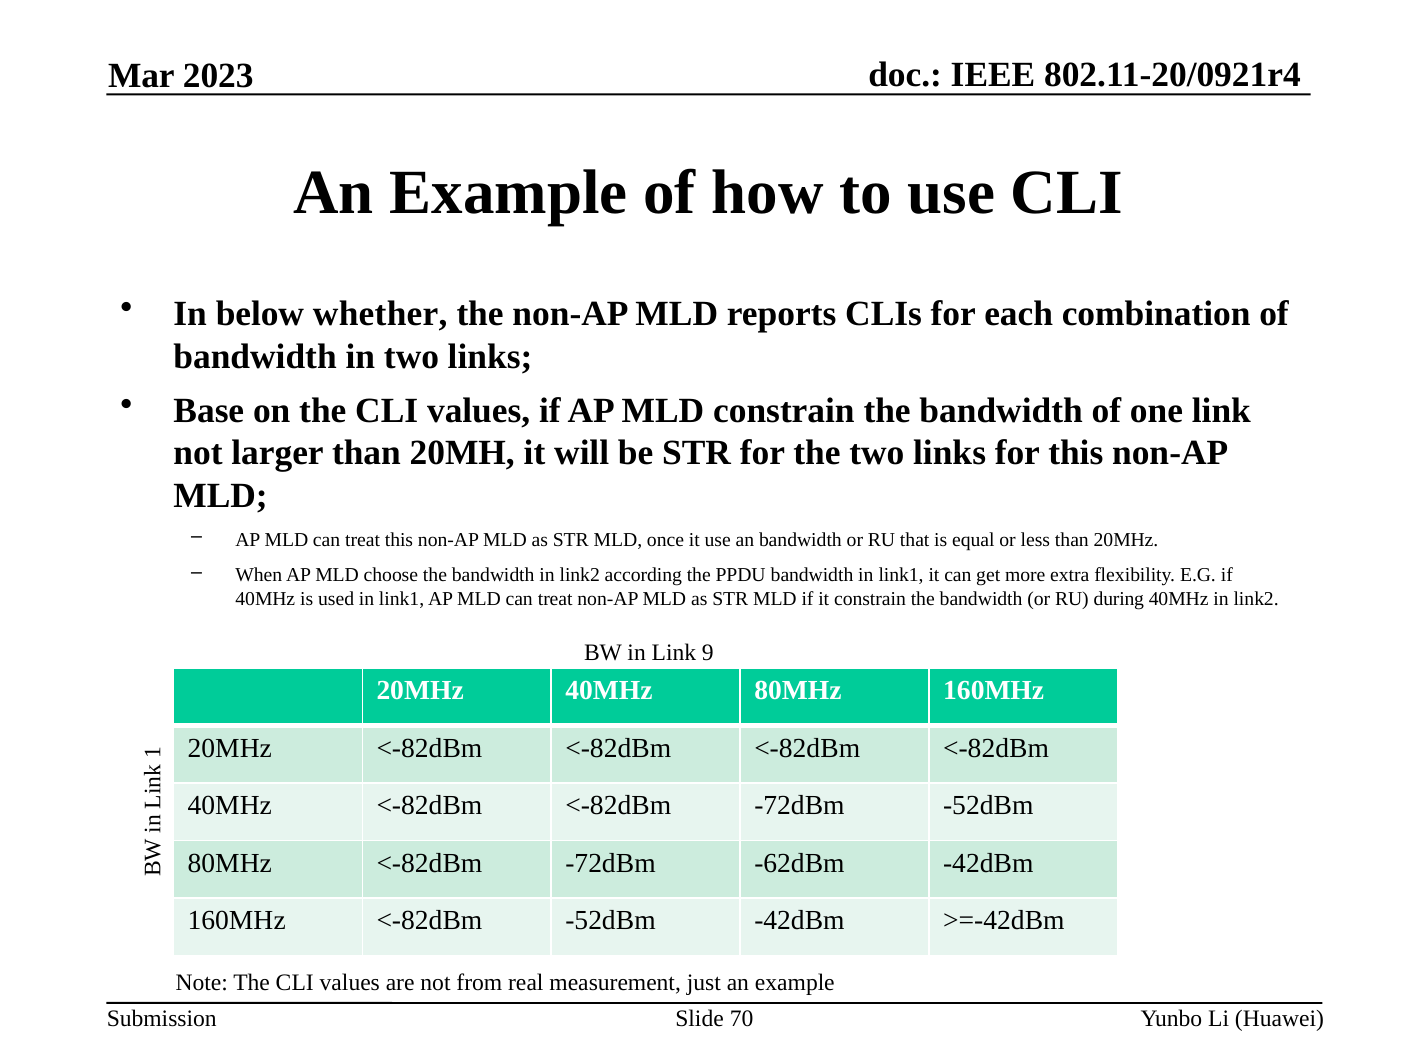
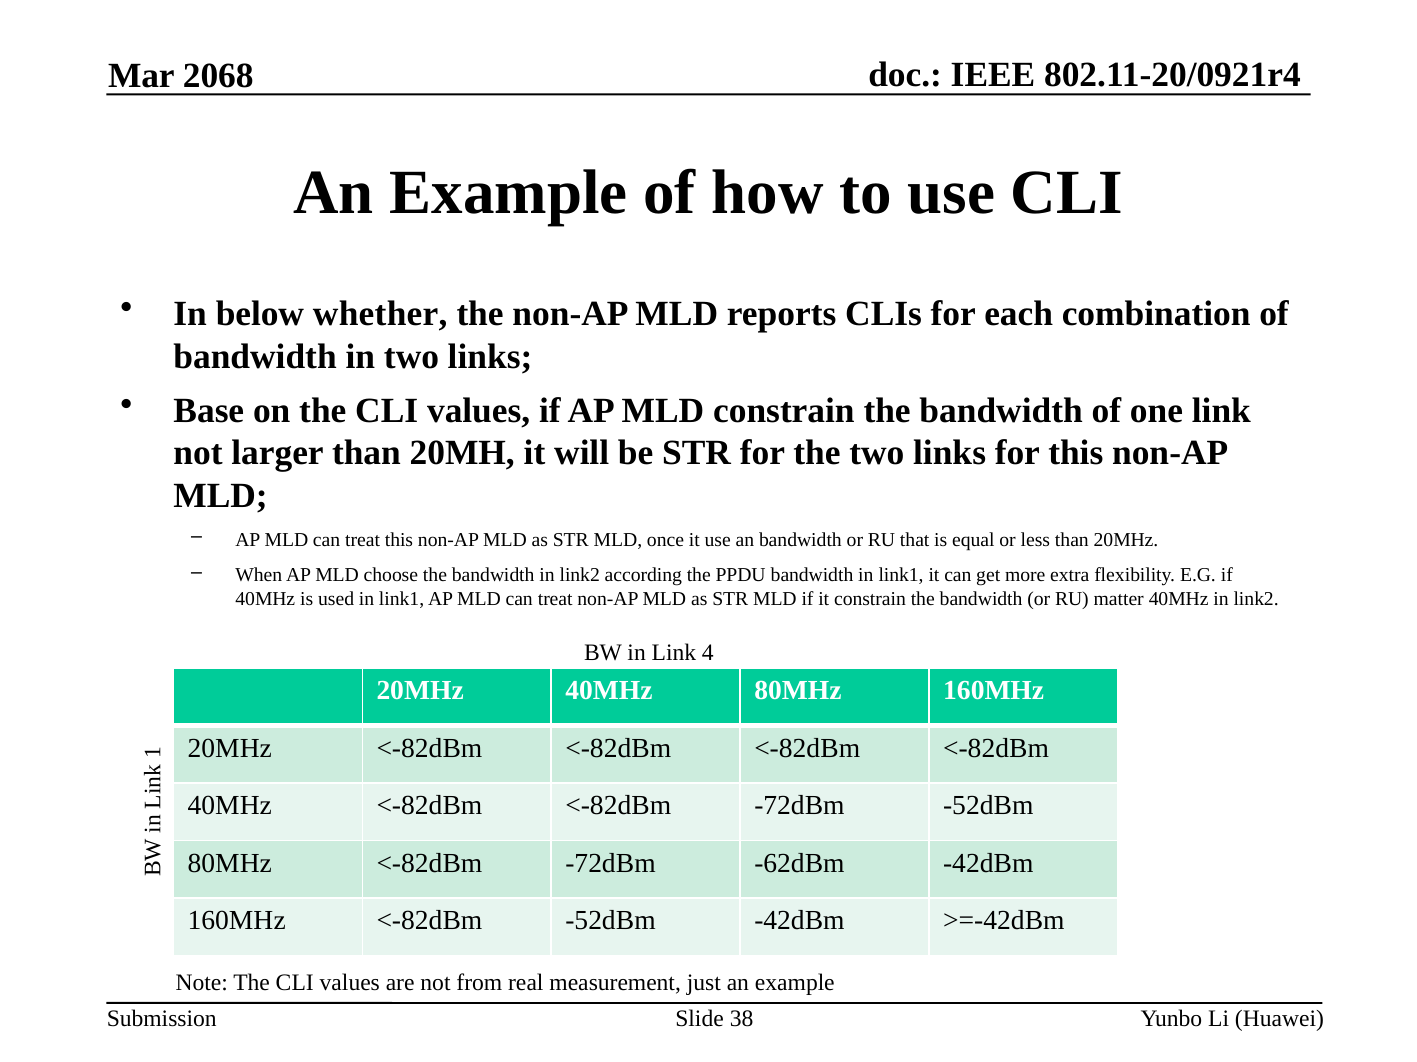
2023: 2023 -> 2068
during: during -> matter
9: 9 -> 4
70: 70 -> 38
